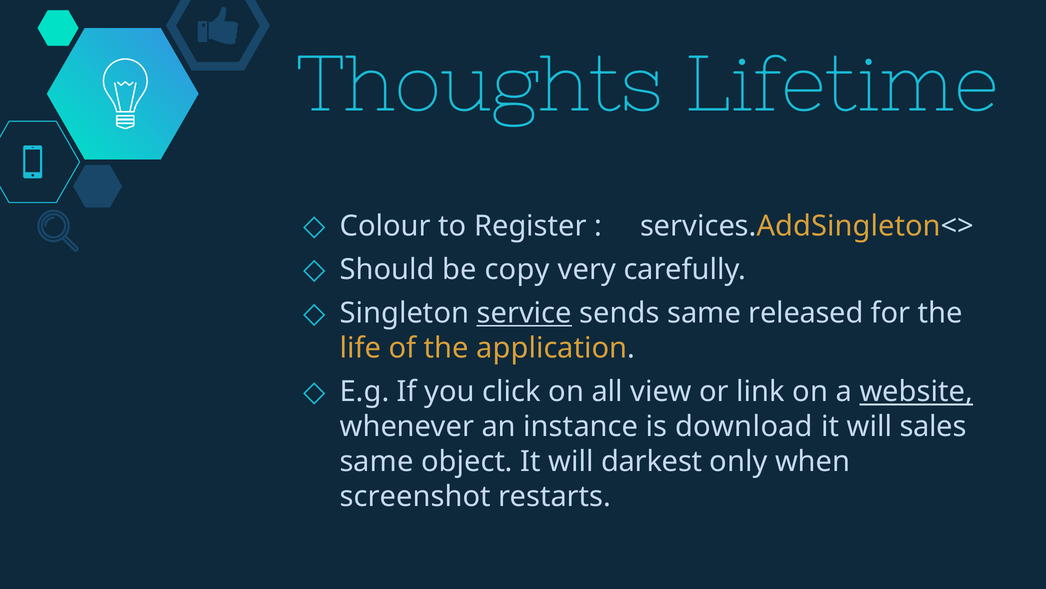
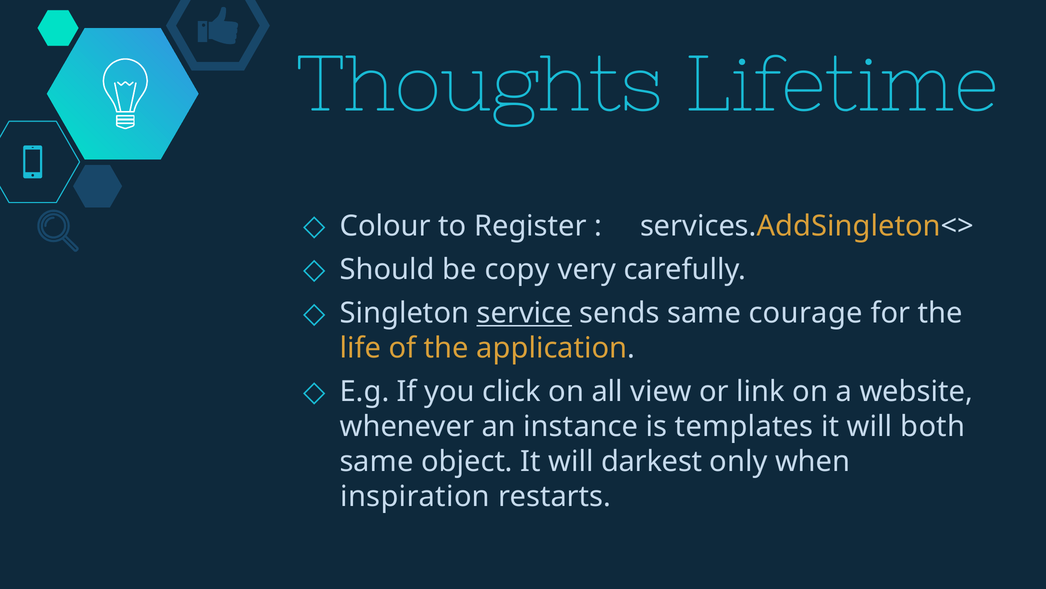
released: released -> courage
website underline: present -> none
download: download -> templates
sales: sales -> both
screenshot: screenshot -> inspiration
